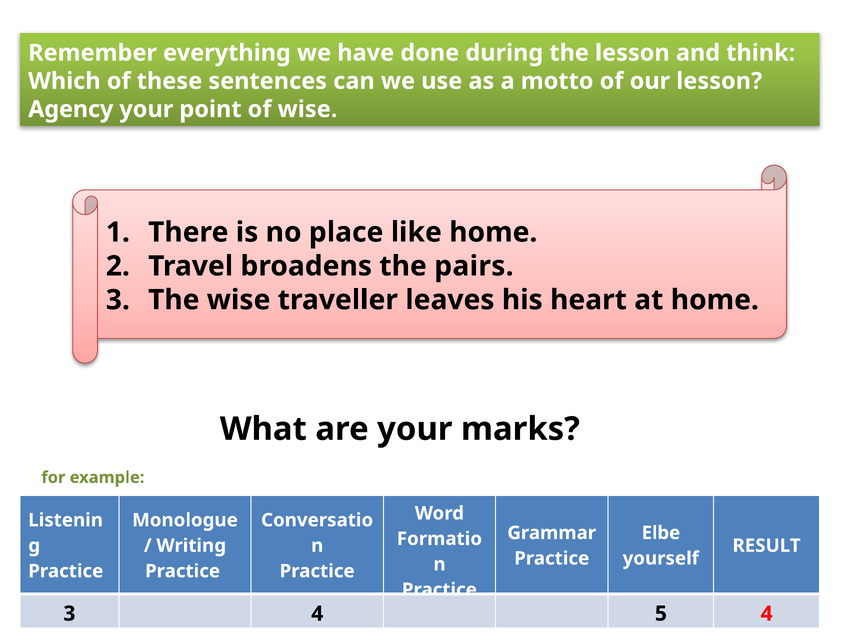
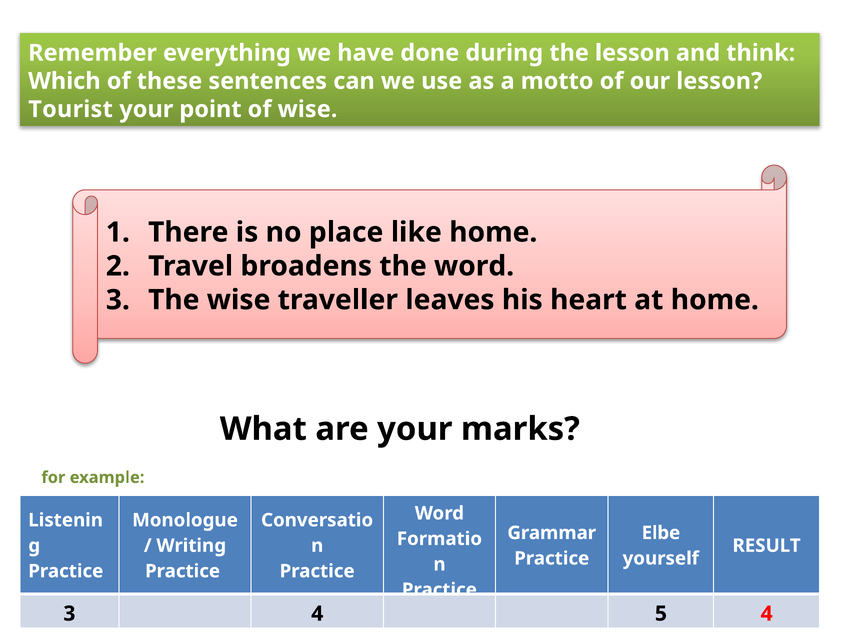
Agency: Agency -> Tourist
the pairs: pairs -> word
